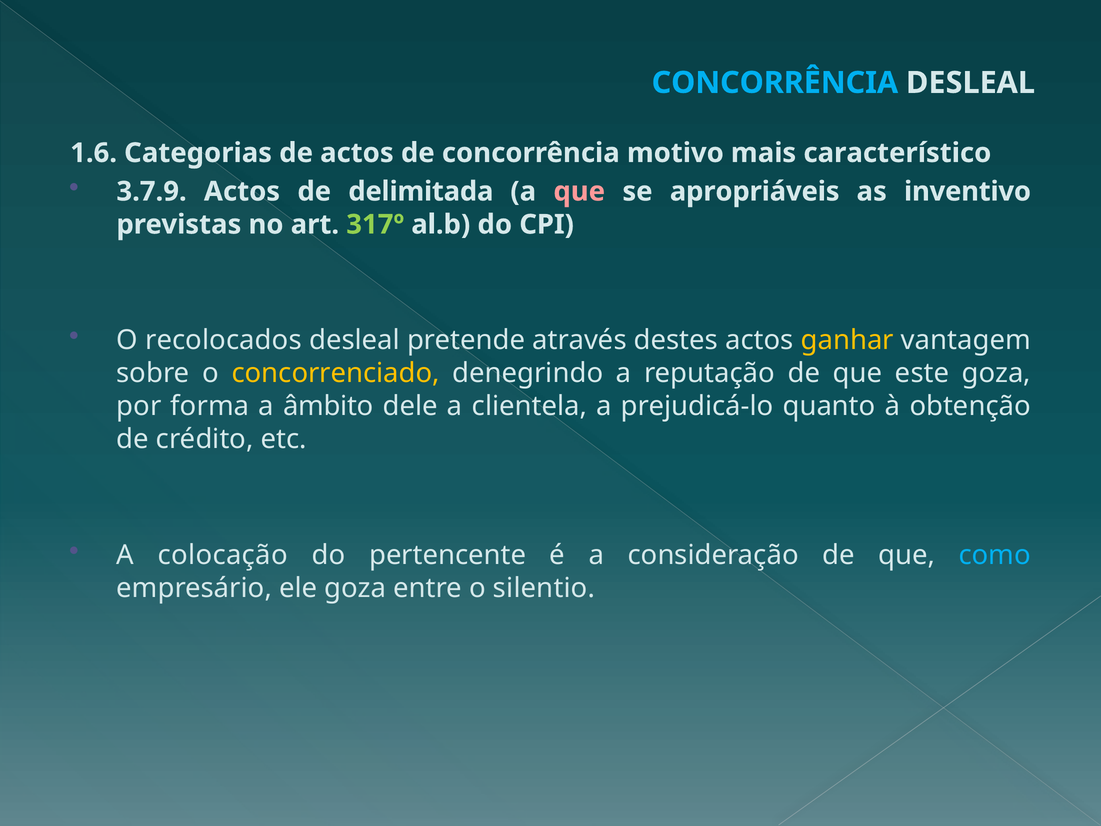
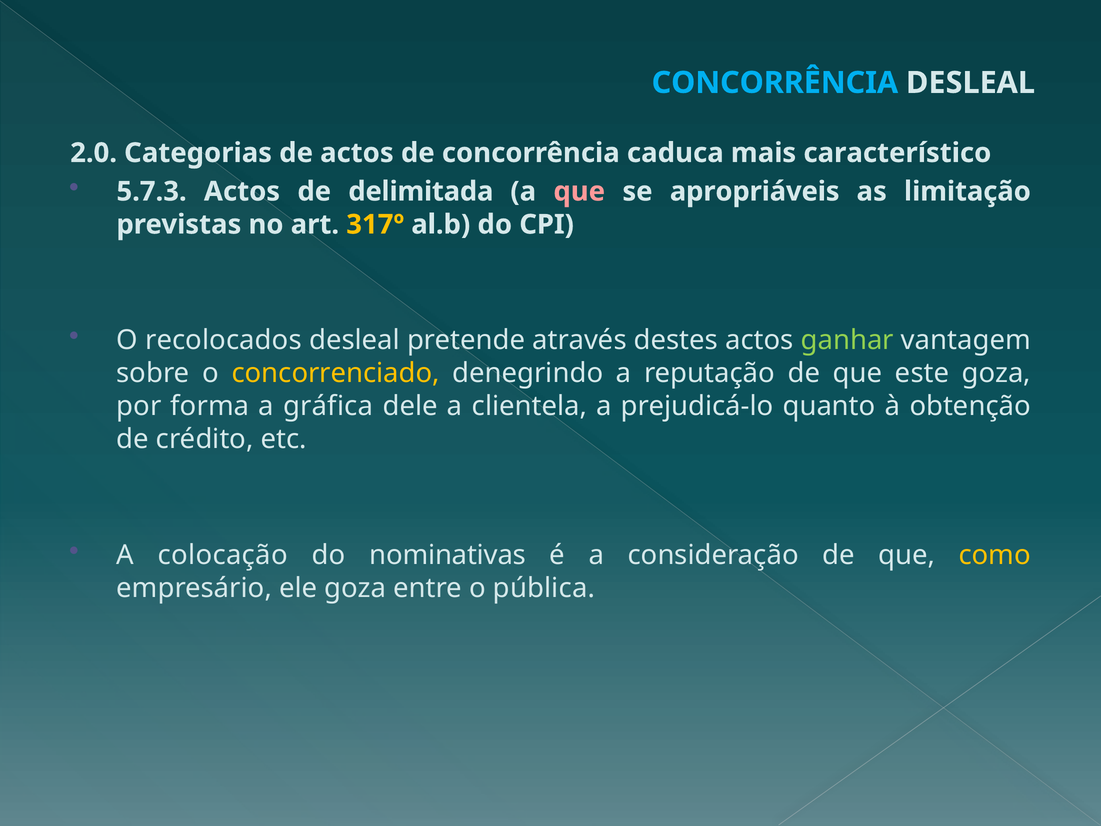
1.6: 1.6 -> 2.0
motivo: motivo -> caduca
3.7.9: 3.7.9 -> 5.7.3
inventivo: inventivo -> limitação
317º colour: light green -> yellow
ganhar colour: yellow -> light green
âmbito: âmbito -> gráfica
pertencente: pertencente -> nominativas
como colour: light blue -> yellow
silentio: silentio -> pública
